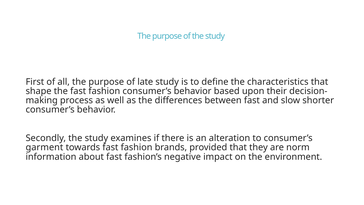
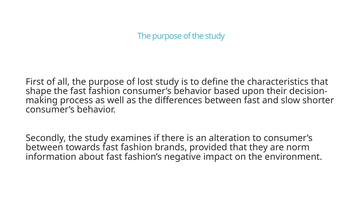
late: late -> lost
garment at (44, 147): garment -> between
